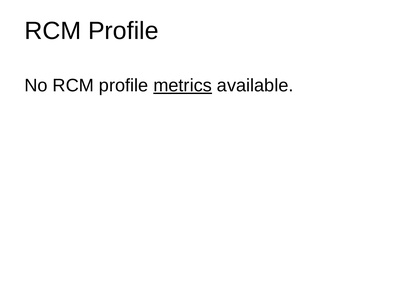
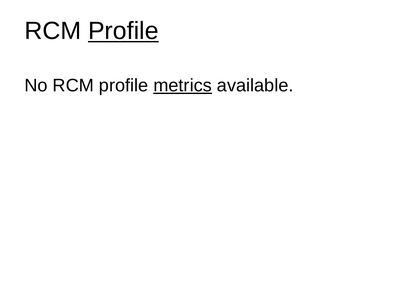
Profile at (123, 31) underline: none -> present
